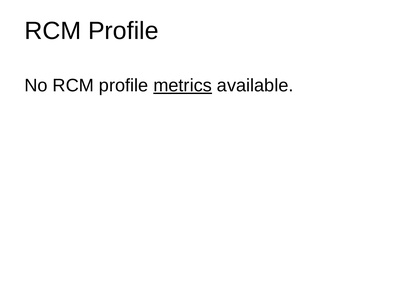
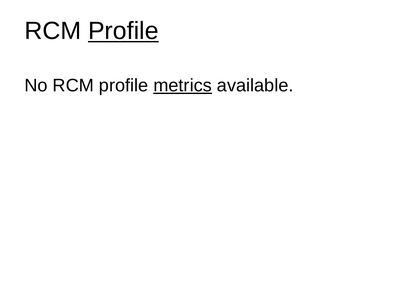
Profile at (123, 31) underline: none -> present
